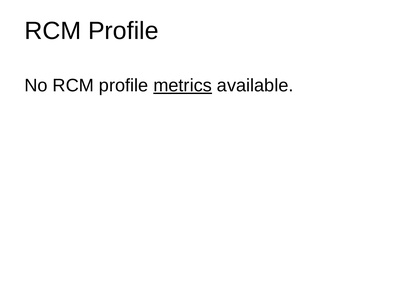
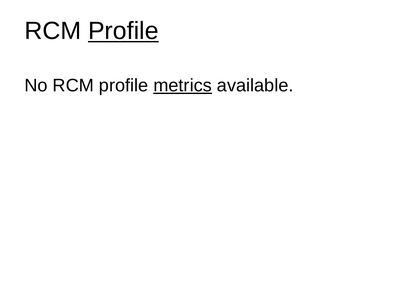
Profile at (123, 31) underline: none -> present
